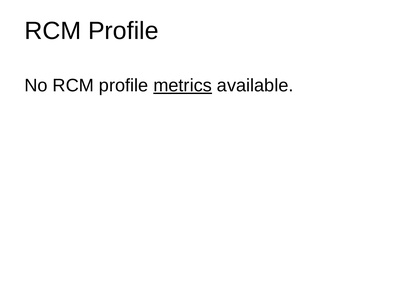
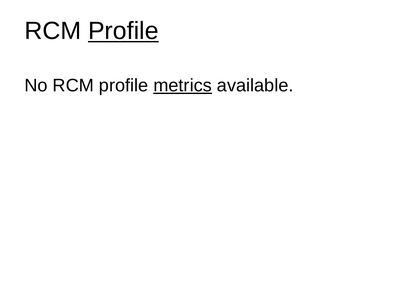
Profile at (123, 31) underline: none -> present
